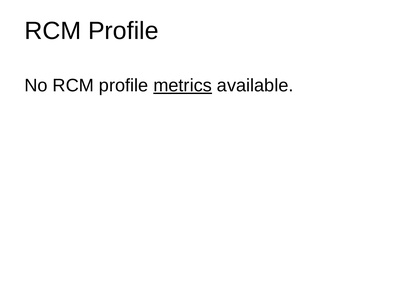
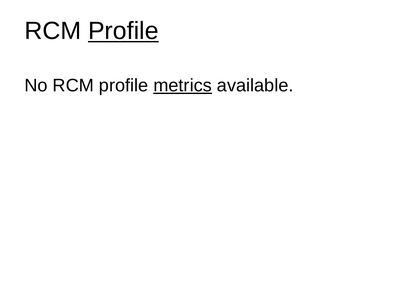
Profile at (123, 31) underline: none -> present
